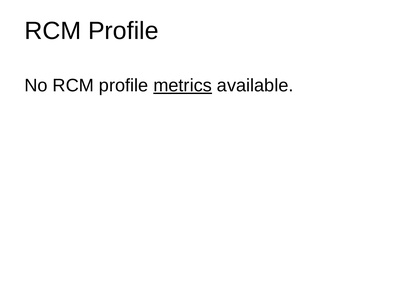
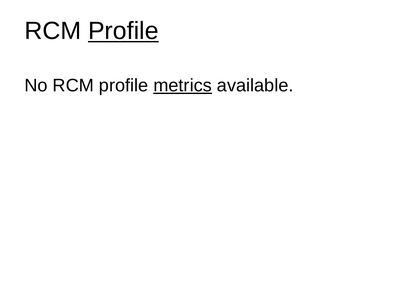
Profile at (123, 31) underline: none -> present
